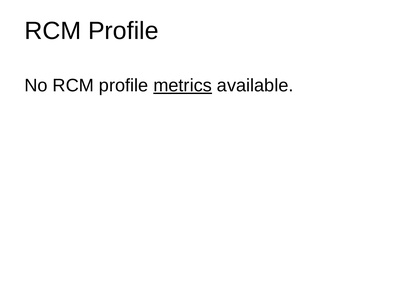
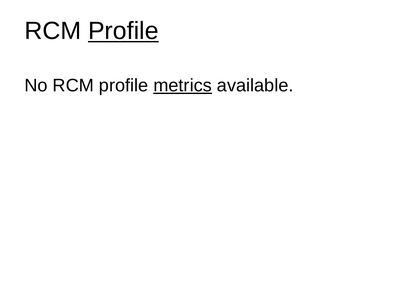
Profile at (123, 31) underline: none -> present
